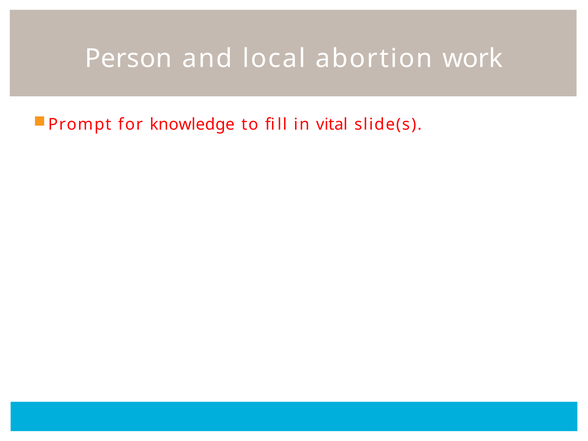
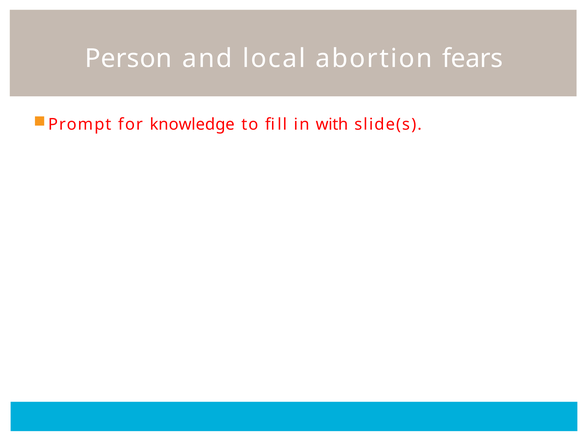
work: work -> fears
vital: vital -> with
